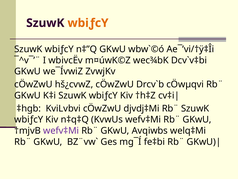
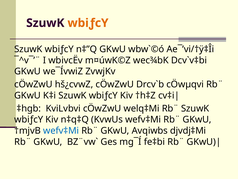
djvdj‡Mi: djvdj‡Mi -> welq‡Mi
wefv‡Mi at (61, 130) colour: purple -> blue
welq‡Mi: welq‡Mi -> djvdj‡Mi
